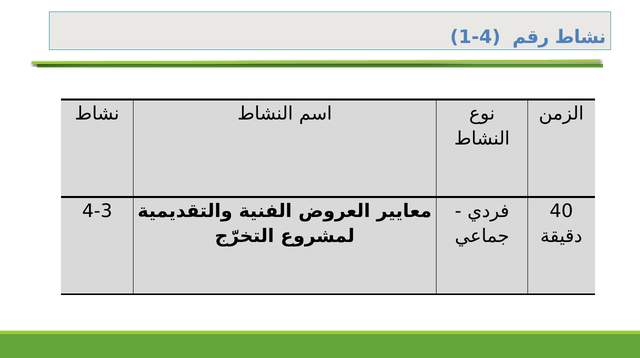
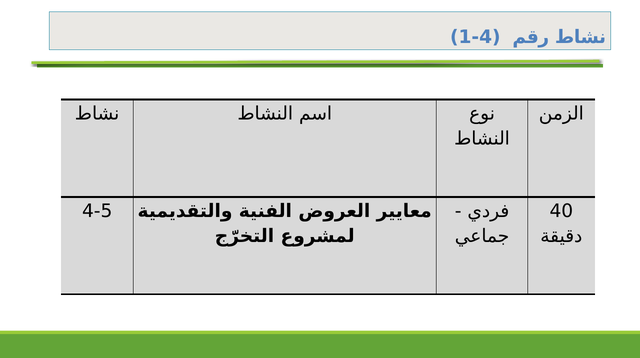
4-3: 4-3 -> 4-5
